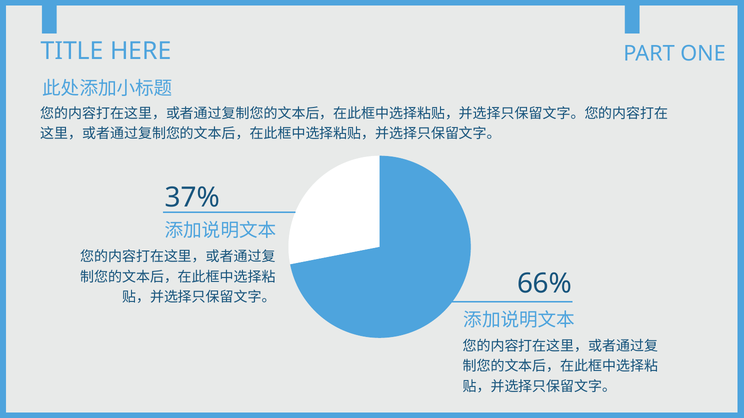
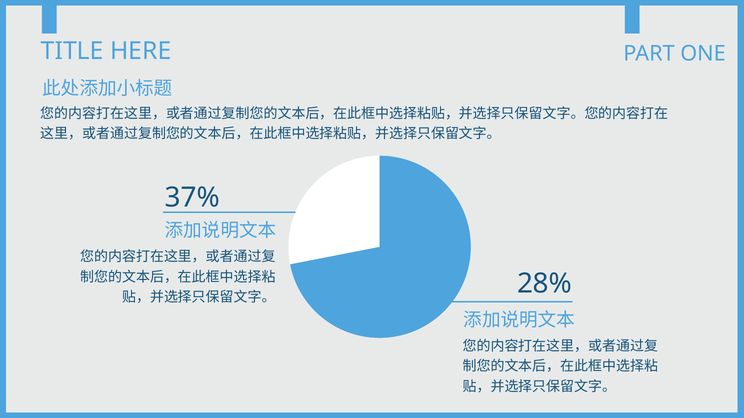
66%: 66% -> 28%
